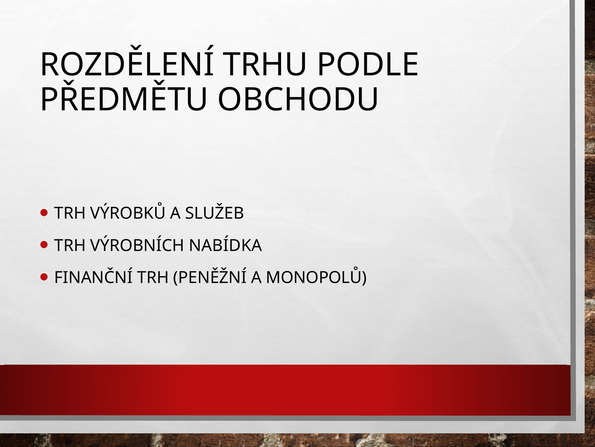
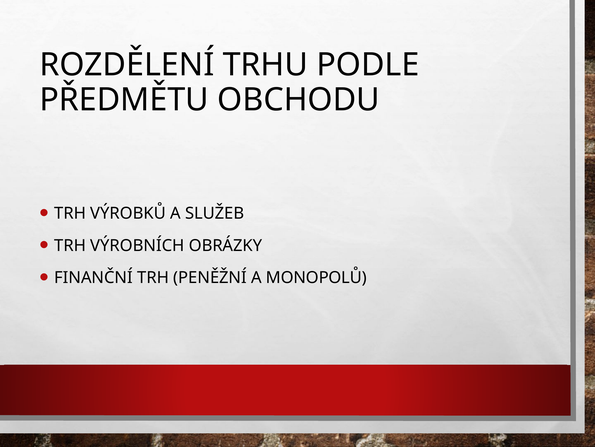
NABÍDKA: NABÍDKA -> OBRÁZKY
